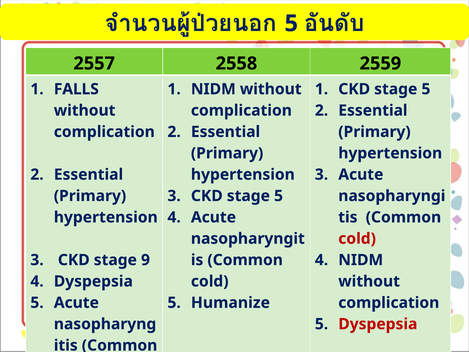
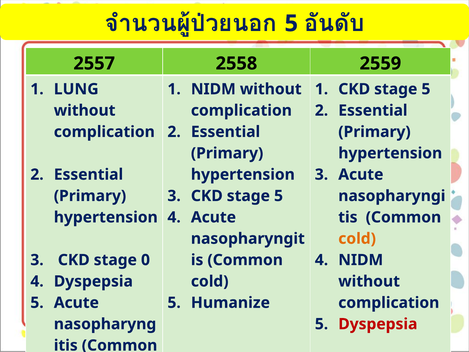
FALLS: FALLS -> LUNG
cold at (357, 238) colour: red -> orange
9: 9 -> 0
